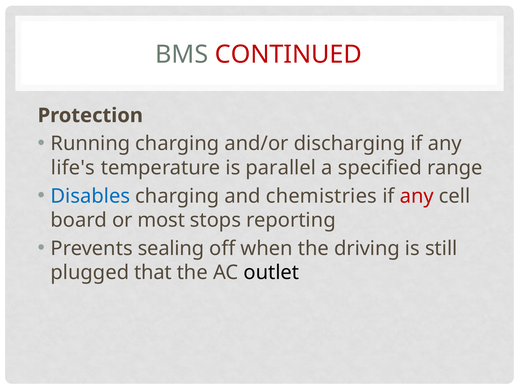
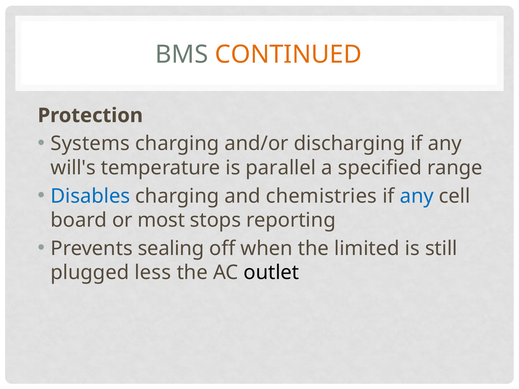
CONTINUED colour: red -> orange
Running: Running -> Systems
life's: life's -> will's
any at (417, 196) colour: red -> blue
driving: driving -> limited
that: that -> less
